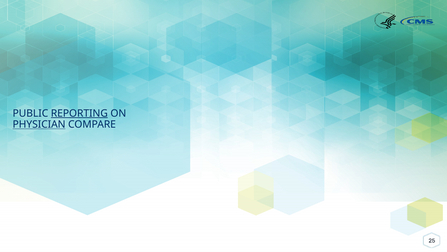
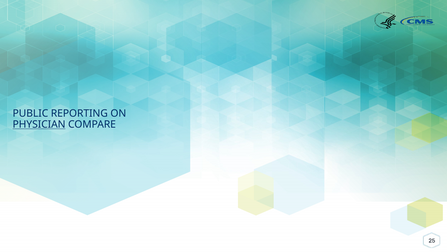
REPORTING underline: present -> none
